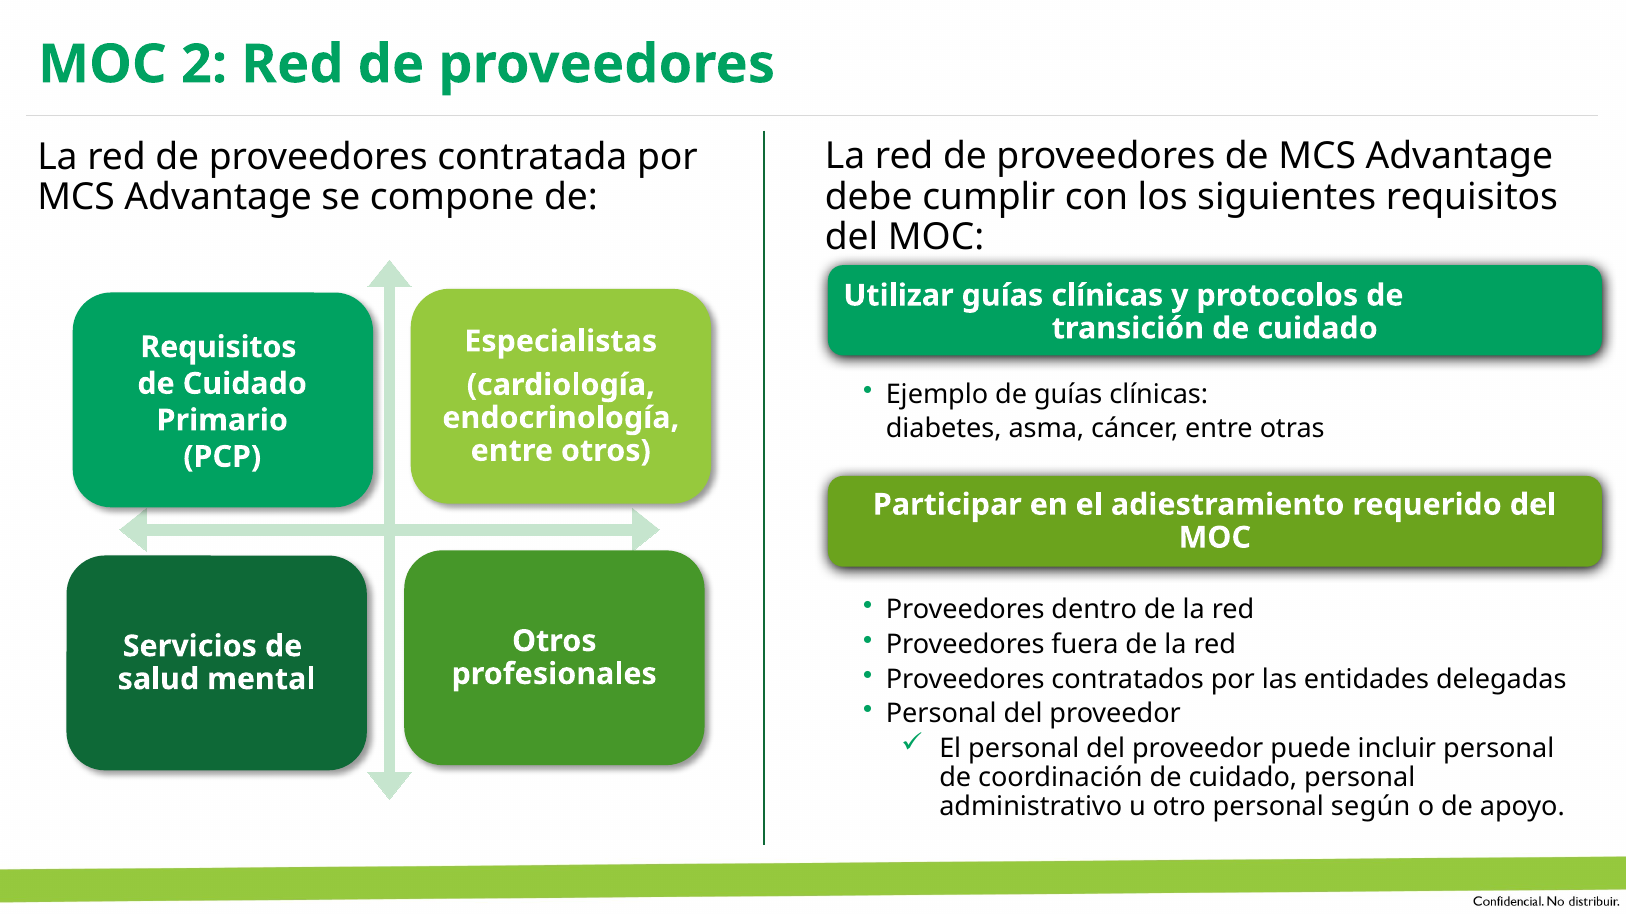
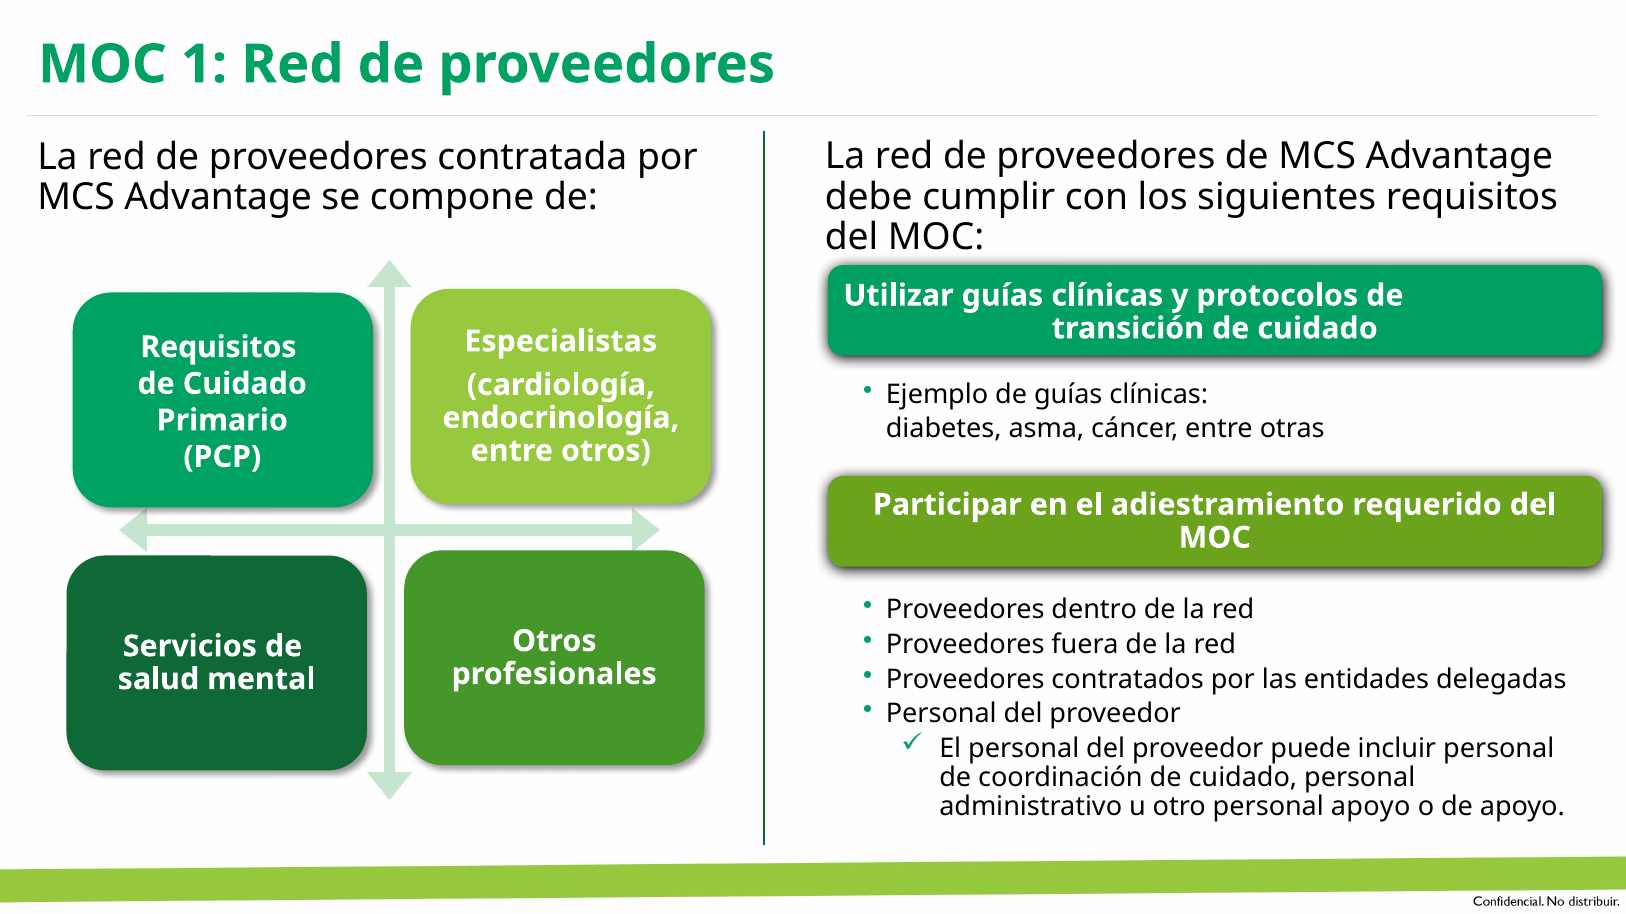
2: 2 -> 1
personal según: según -> apoyo
